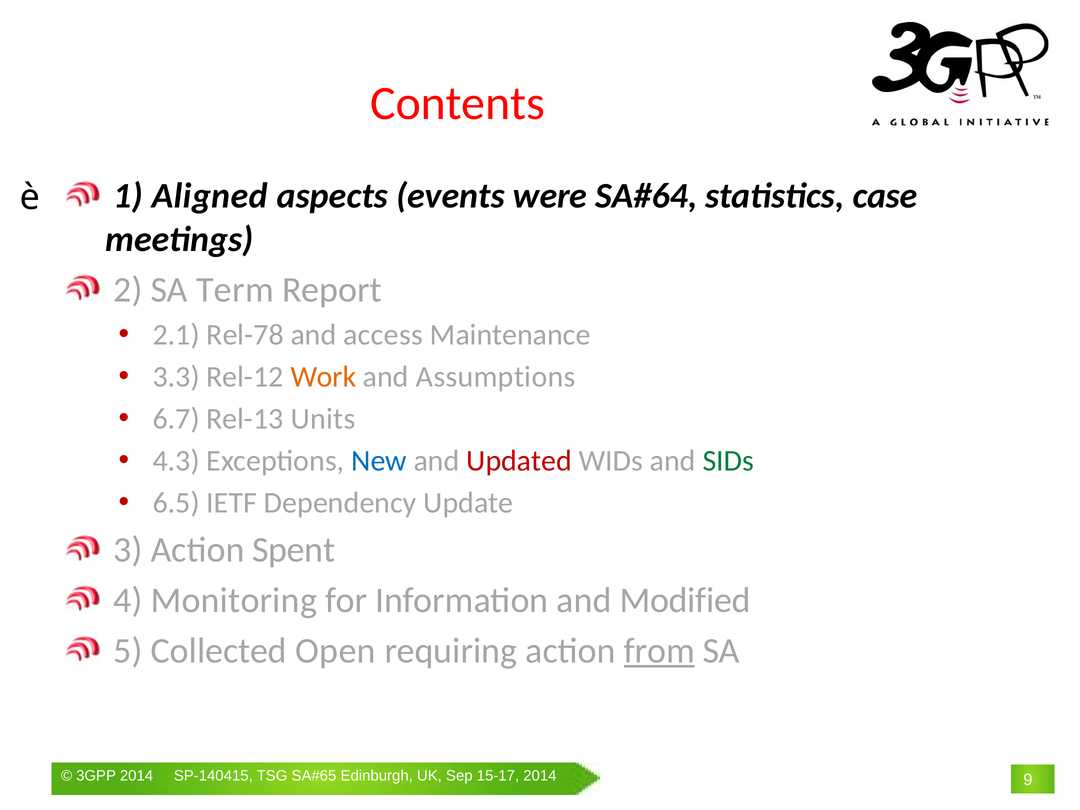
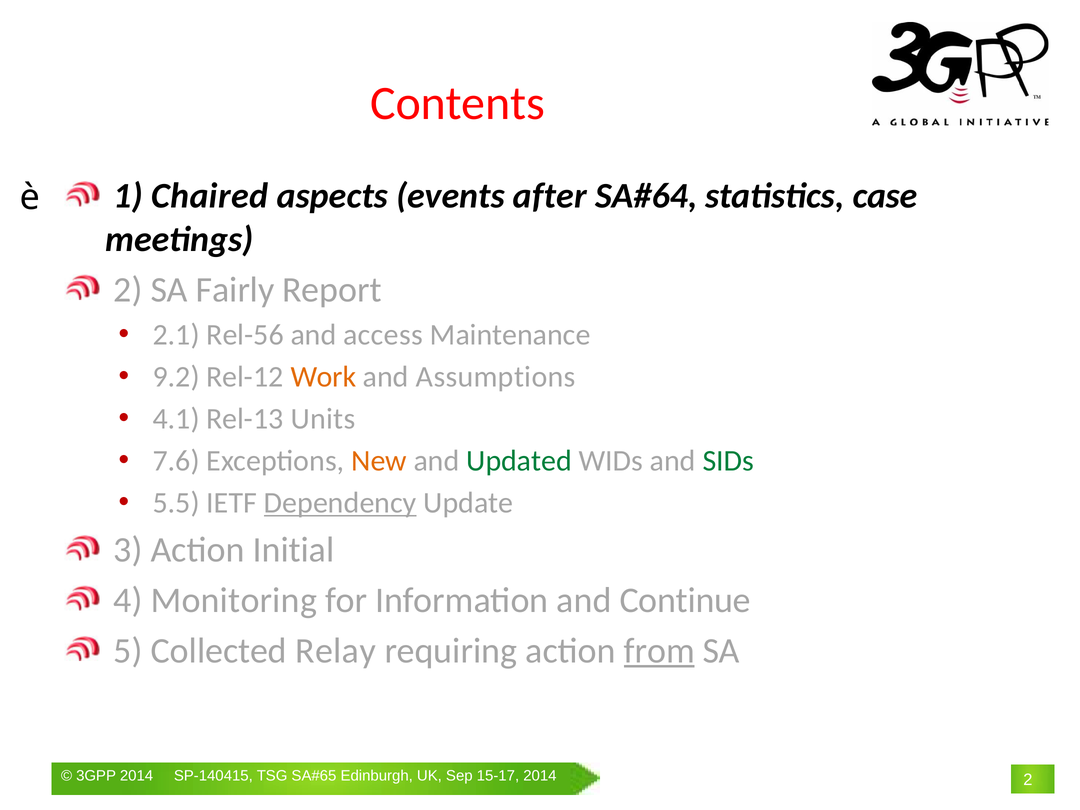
Aligned: Aligned -> Chaired
were: were -> after
Term: Term -> Fairly
Rel-78: Rel-78 -> Rel-56
3.3: 3.3 -> 9.2
6.7: 6.7 -> 4.1
4.3: 4.3 -> 7.6
New colour: blue -> orange
Updated colour: red -> green
6.5: 6.5 -> 5.5
Dependency underline: none -> present
Spent: Spent -> Initial
Modified: Modified -> Continue
Open: Open -> Relay
9 at (1028, 780): 9 -> 2
